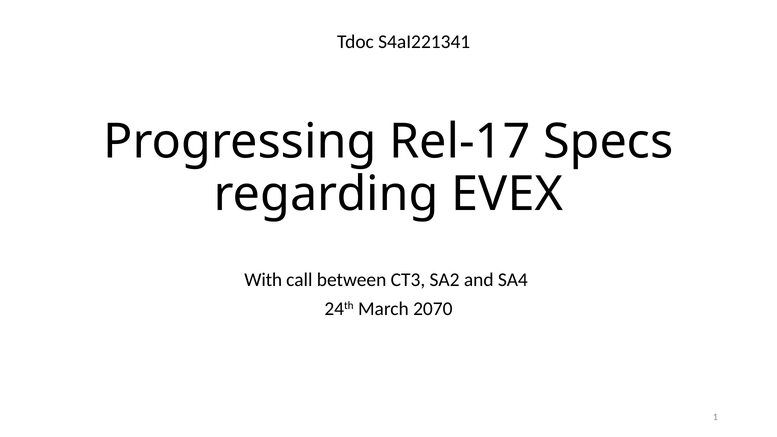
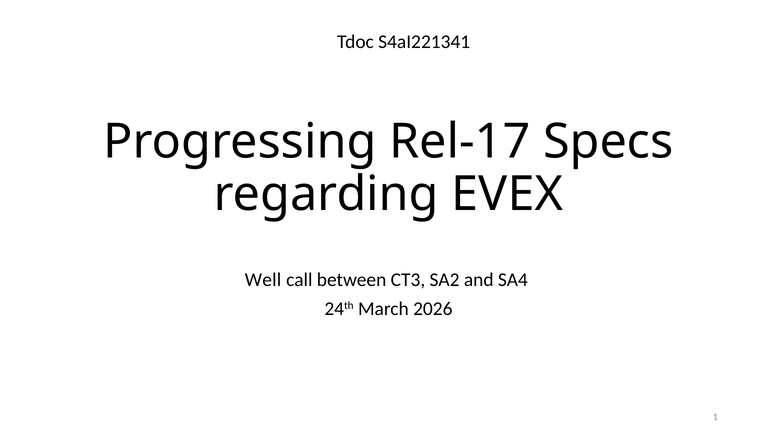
With: With -> Well
2070: 2070 -> 2026
